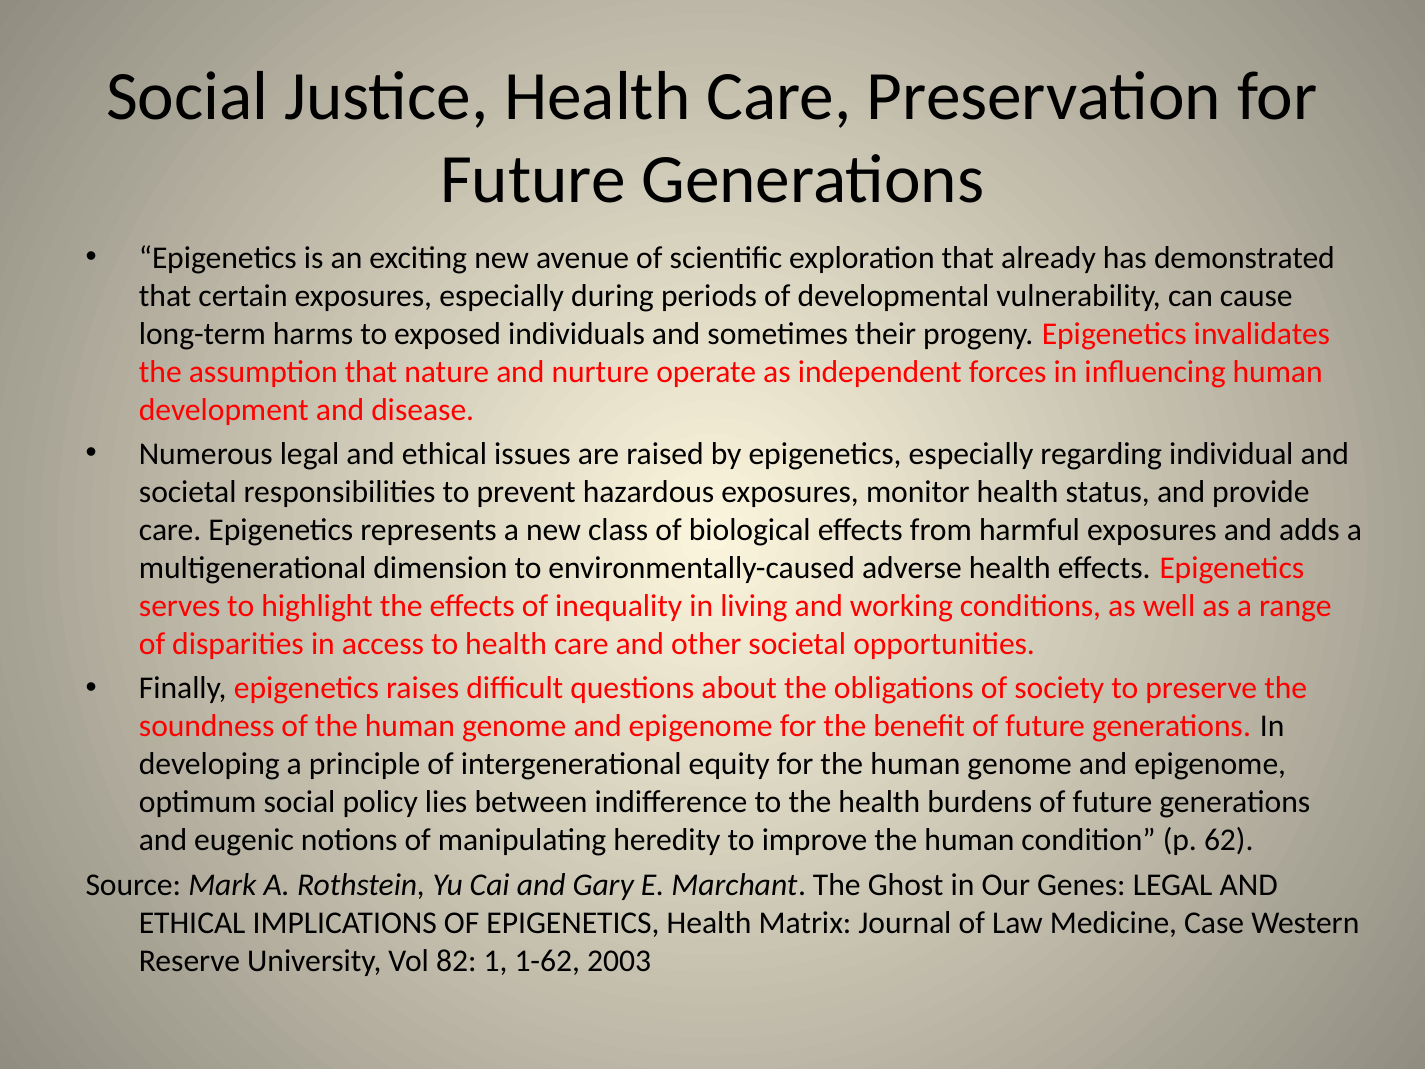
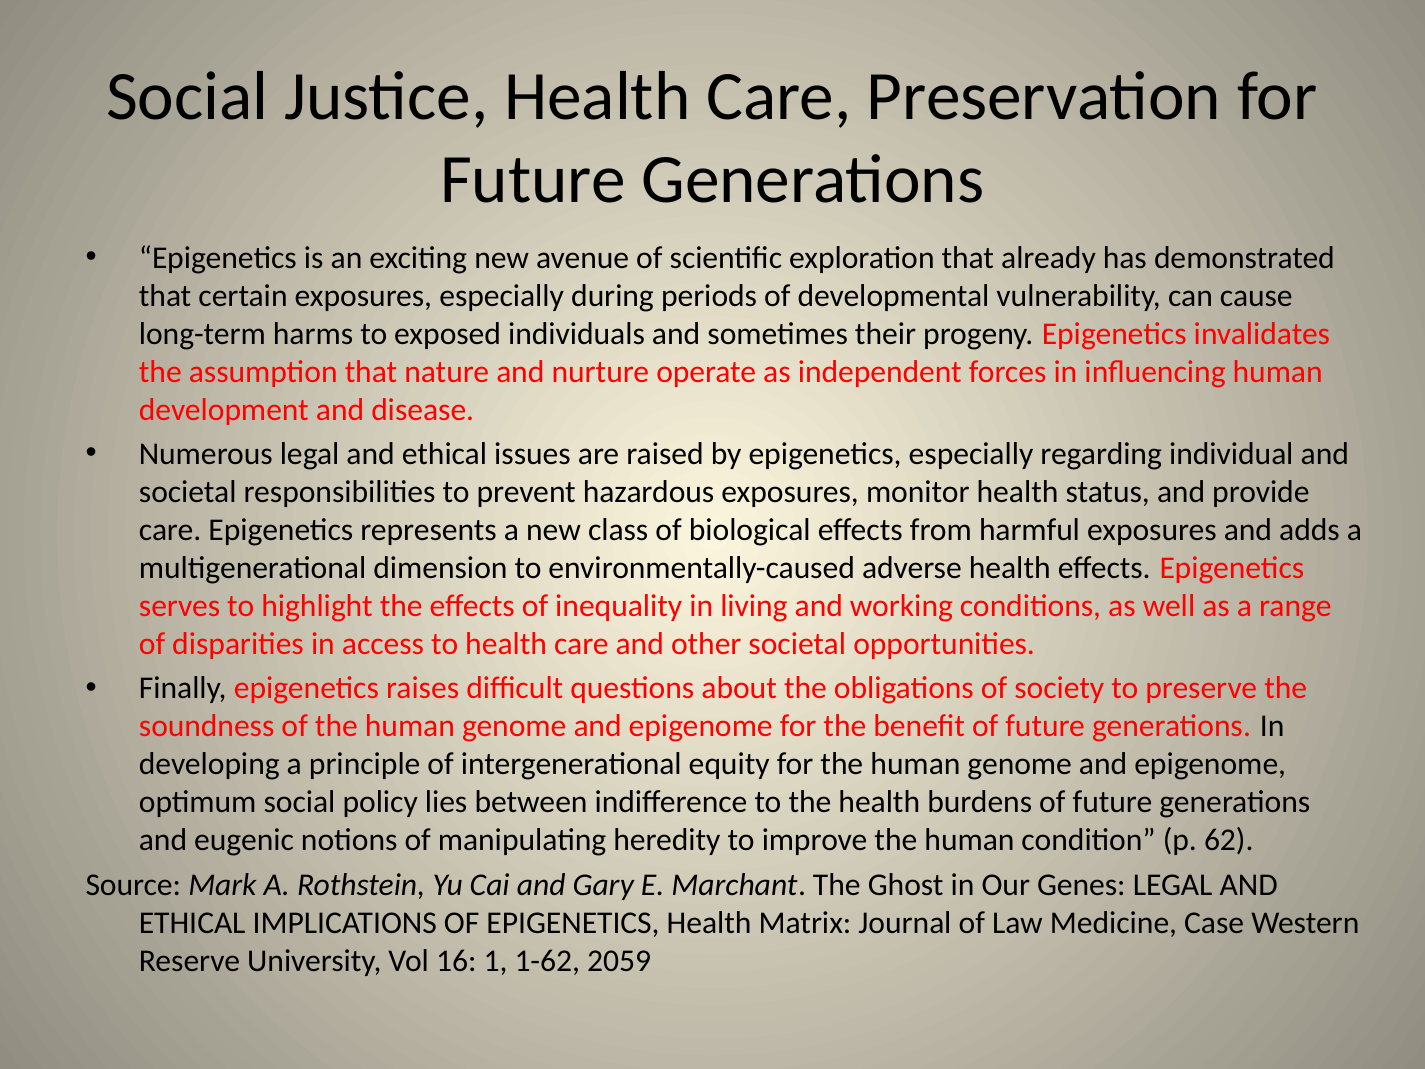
82: 82 -> 16
2003: 2003 -> 2059
